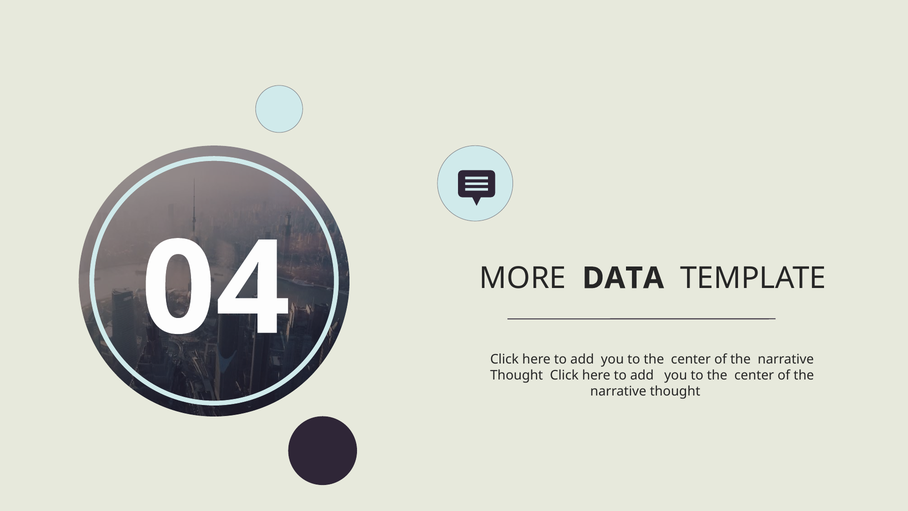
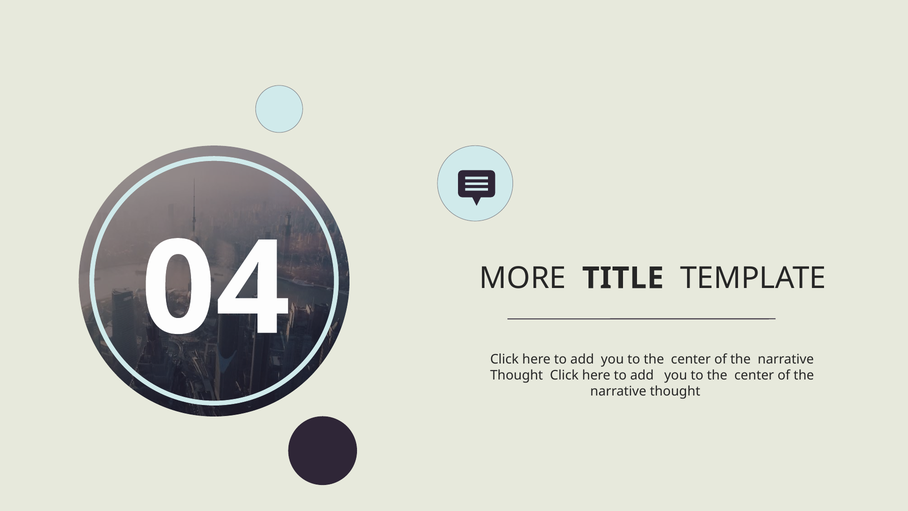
DATA: DATA -> TITLE
